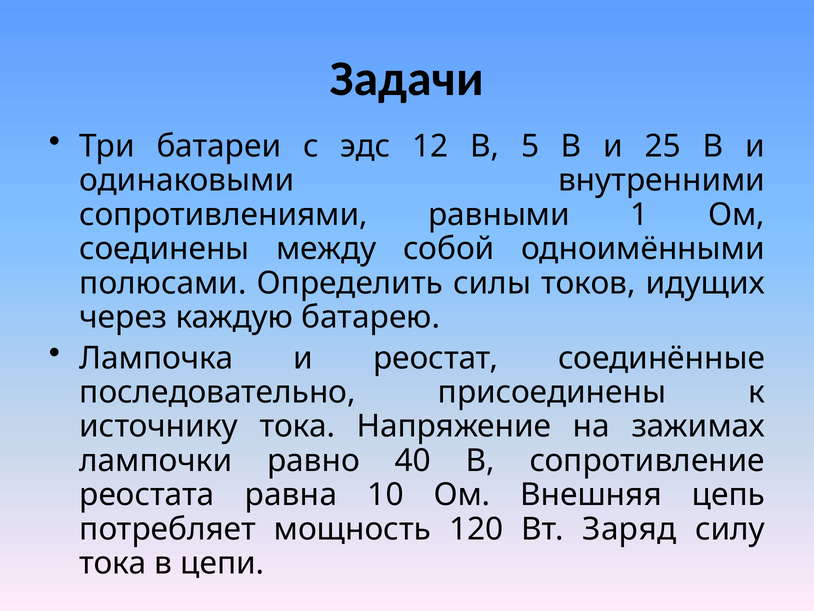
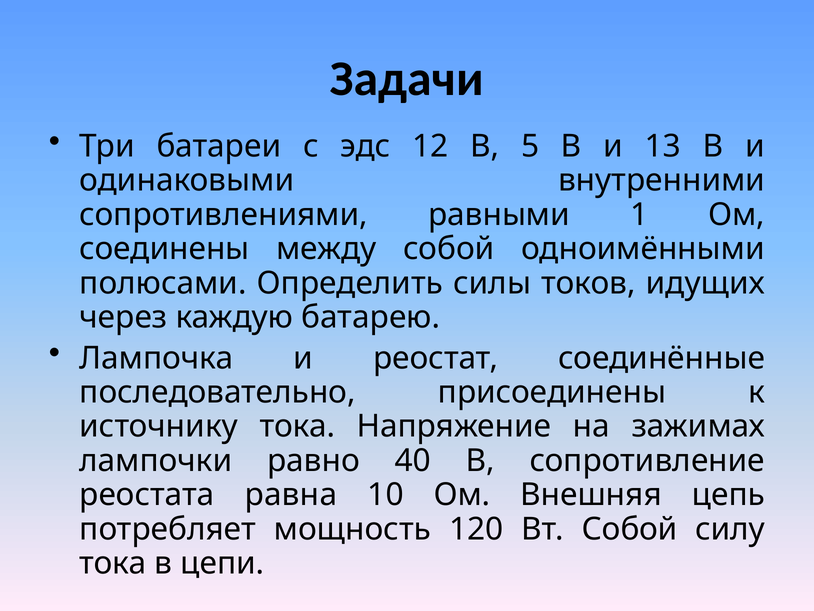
25: 25 -> 13
Вт Заряд: Заряд -> Собой
